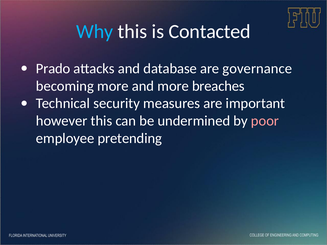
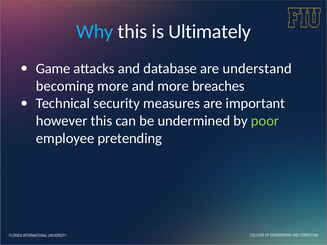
Contacted: Contacted -> Ultimately
Prado: Prado -> Game
governance: governance -> understand
poor colour: pink -> light green
